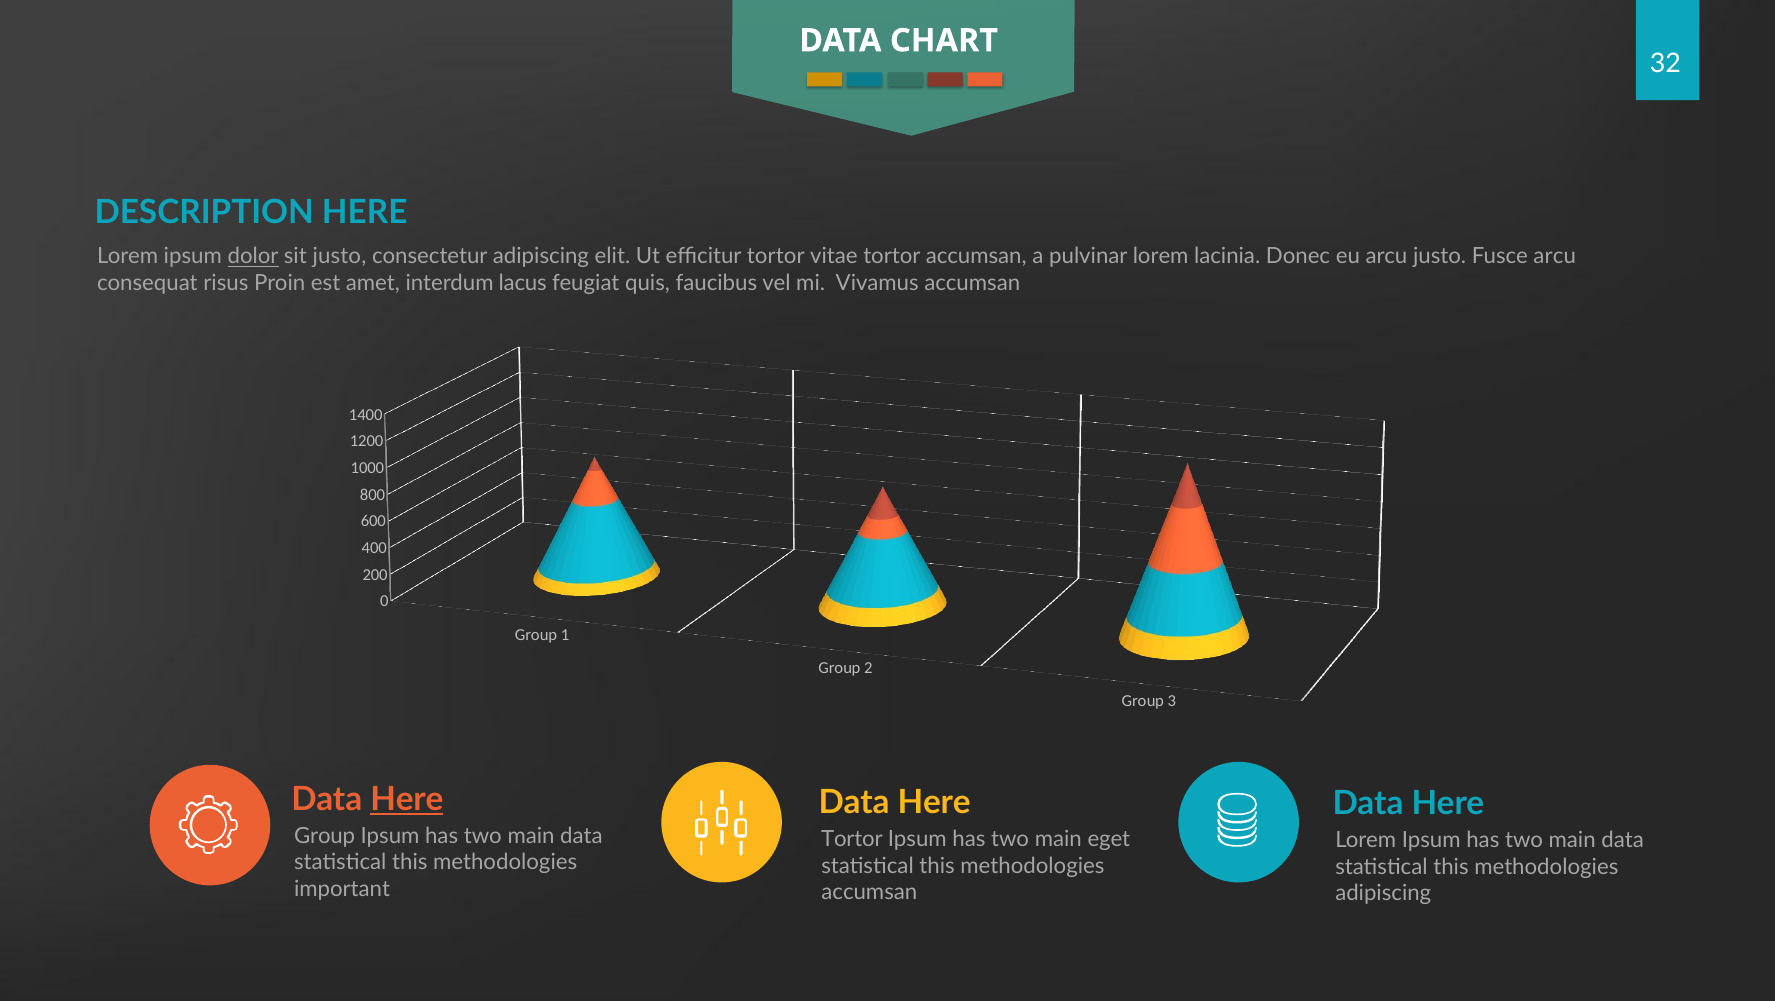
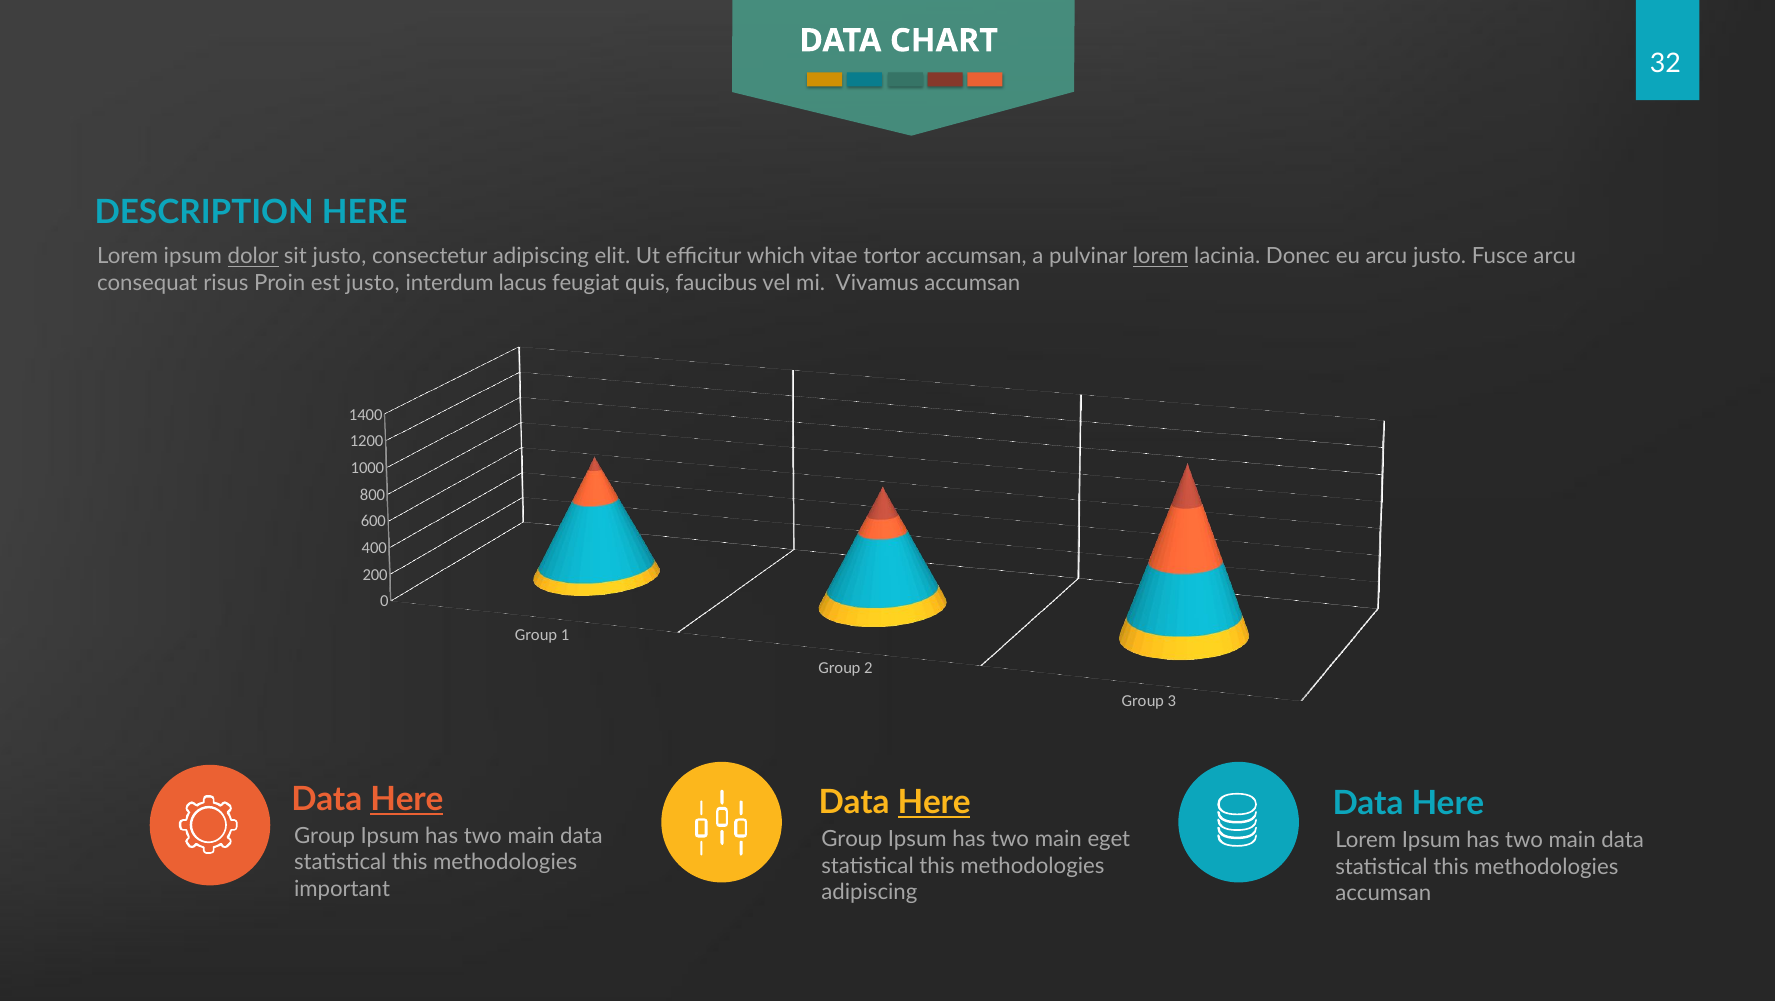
efficitur tortor: tortor -> which
lorem at (1161, 257) underline: none -> present
est amet: amet -> justo
Here at (934, 802) underline: none -> present
Tortor at (852, 839): Tortor -> Group
accumsan at (869, 892): accumsan -> adipiscing
adipiscing at (1383, 893): adipiscing -> accumsan
